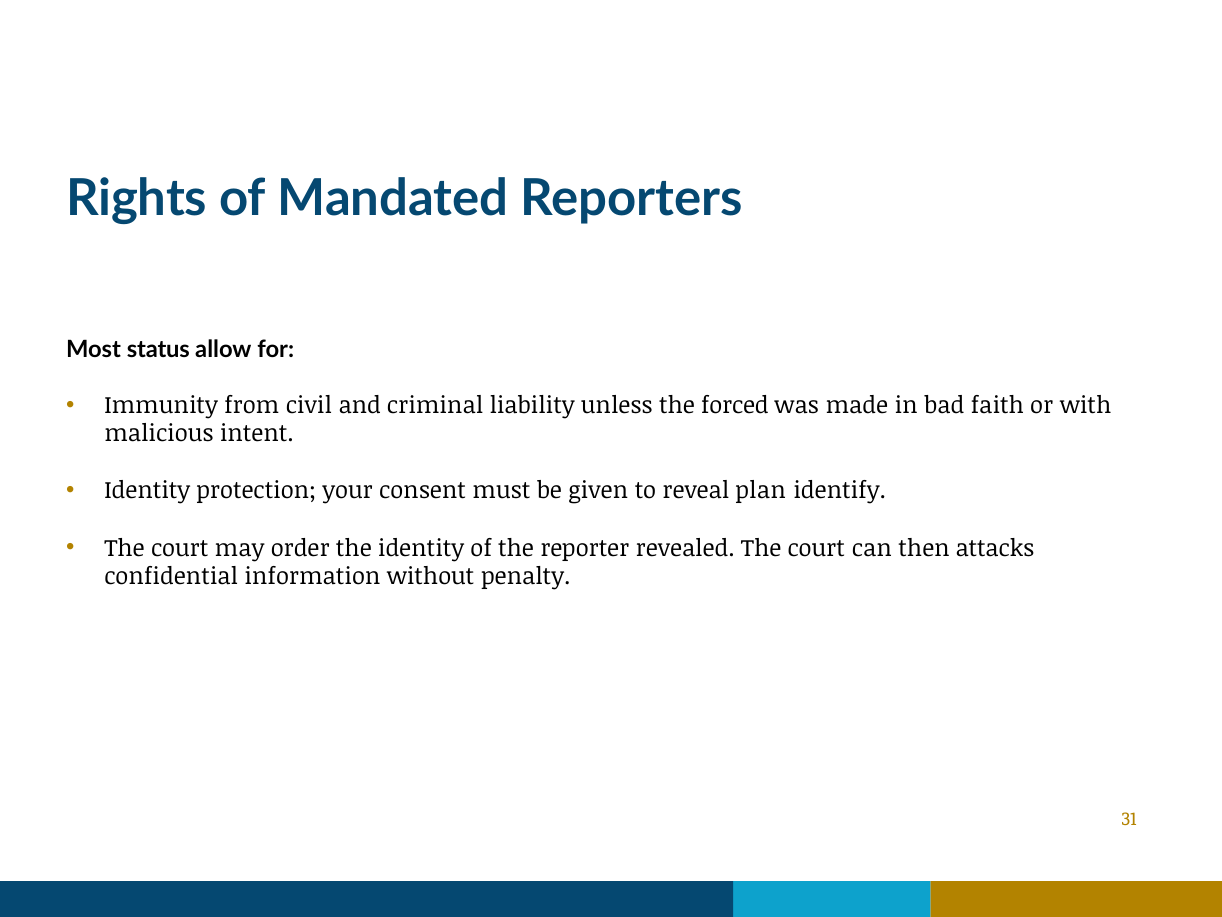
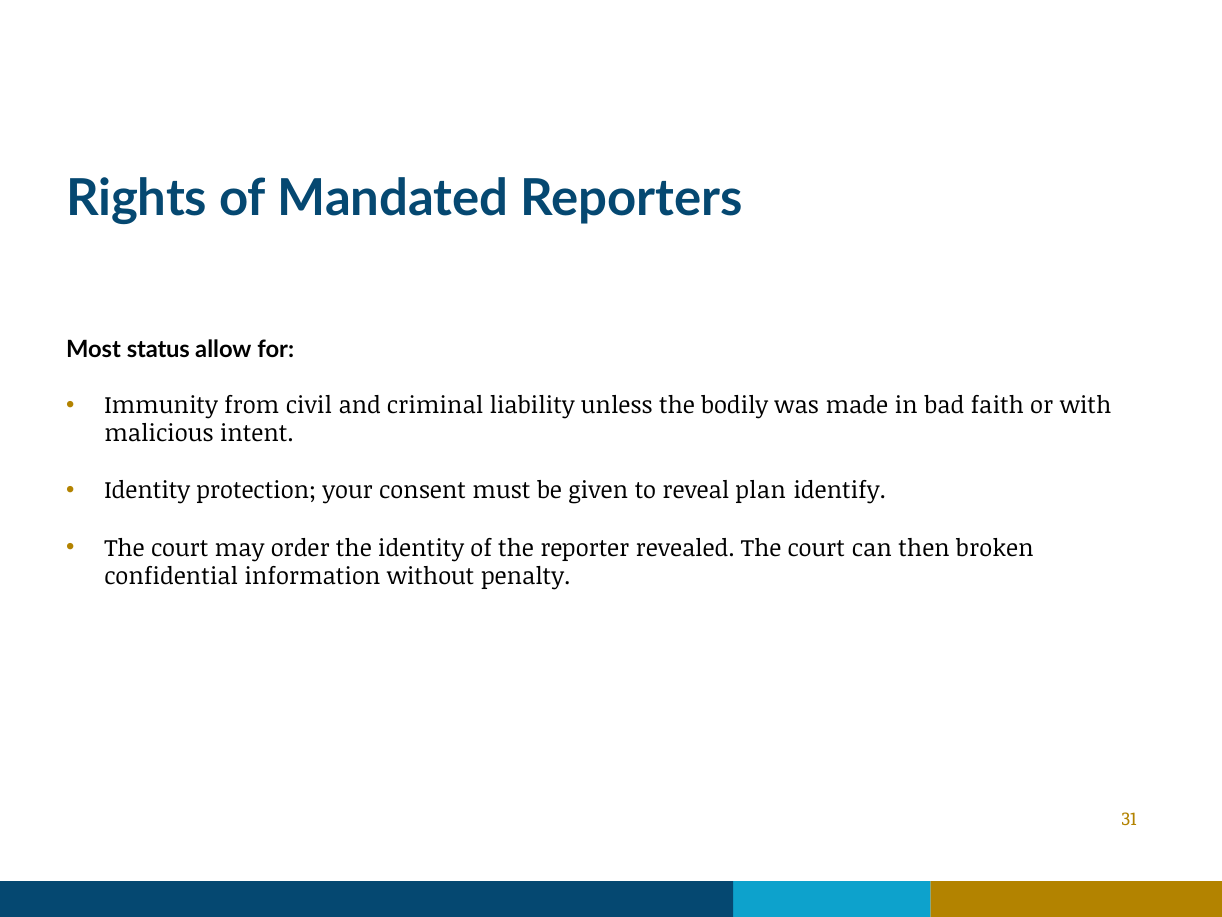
forced: forced -> bodily
attacks: attacks -> broken
